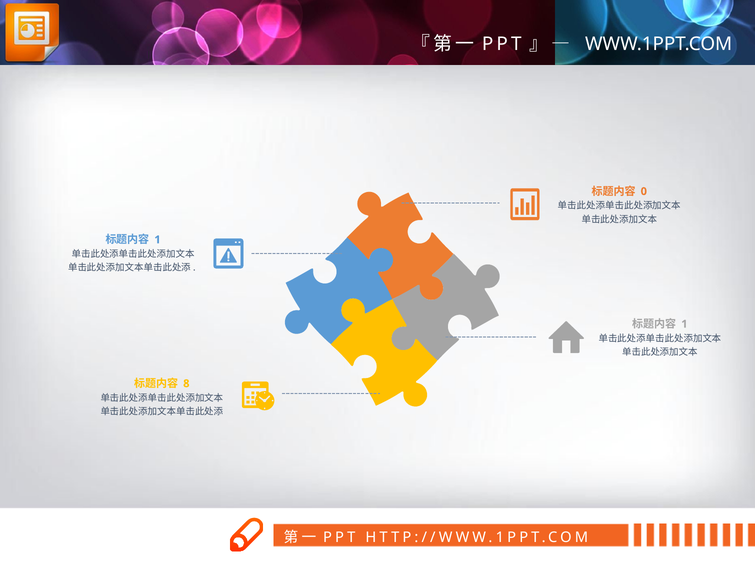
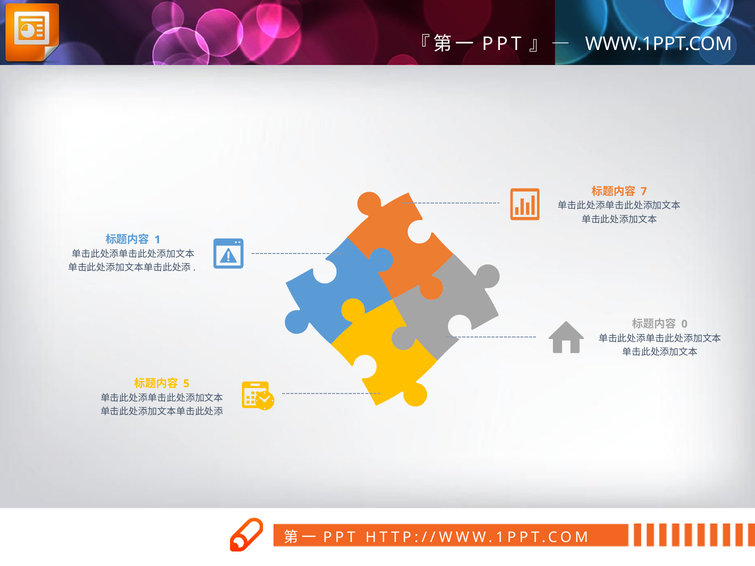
0: 0 -> 7
1 at (684, 324): 1 -> 0
8: 8 -> 5
